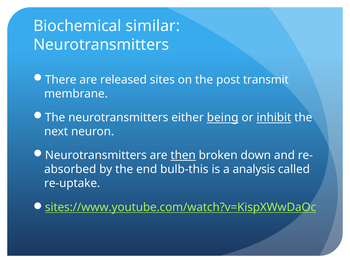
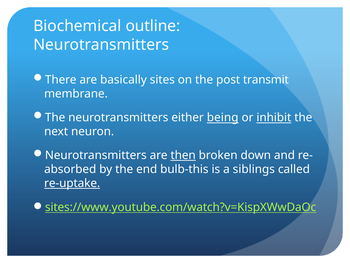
similar: similar -> outline
released: released -> basically
analysis: analysis -> siblings
re-uptake underline: none -> present
